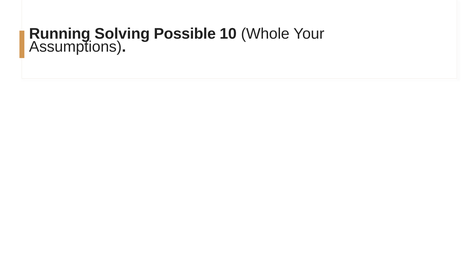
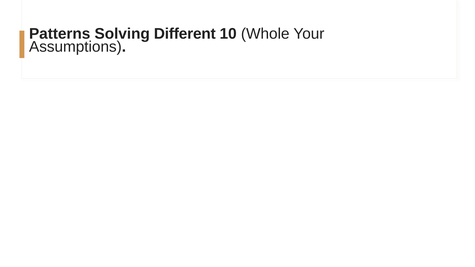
Running: Running -> Patterns
Possible: Possible -> Different
